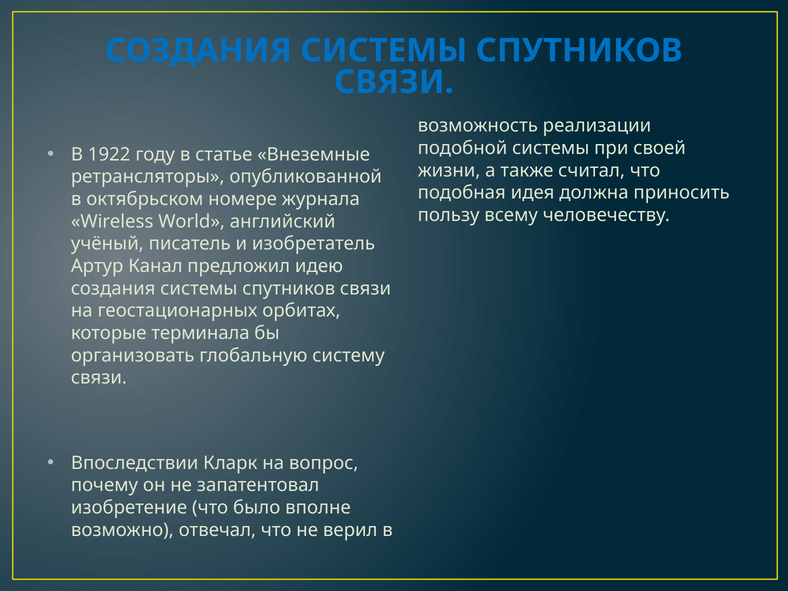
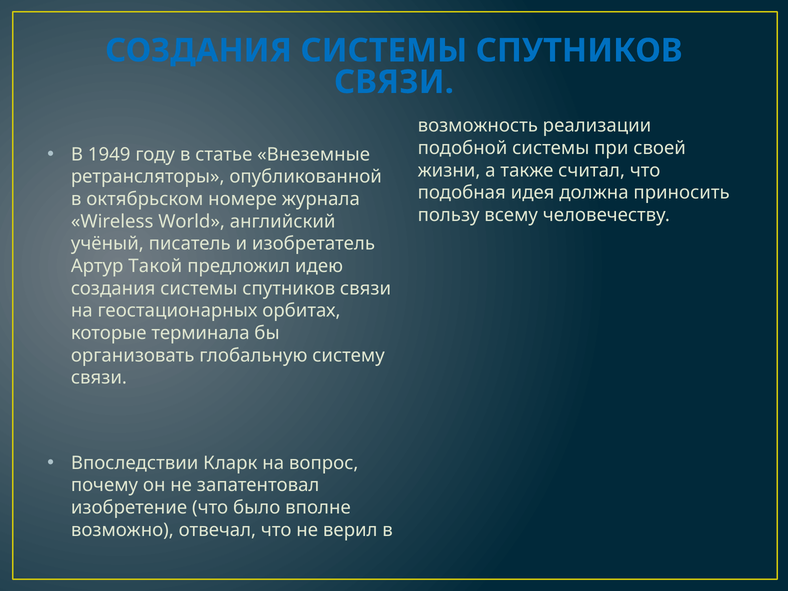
1922: 1922 -> 1949
Канал: Канал -> Такой
